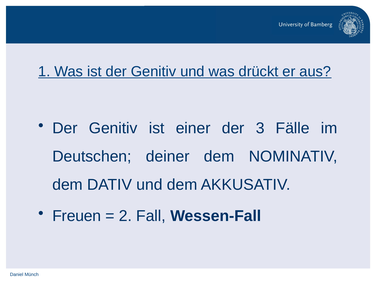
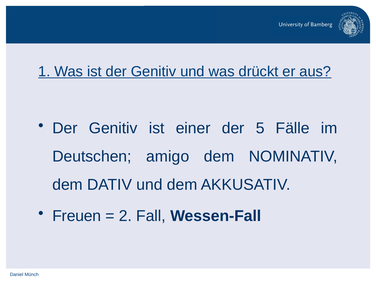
3: 3 -> 5
deiner: deiner -> amigo
